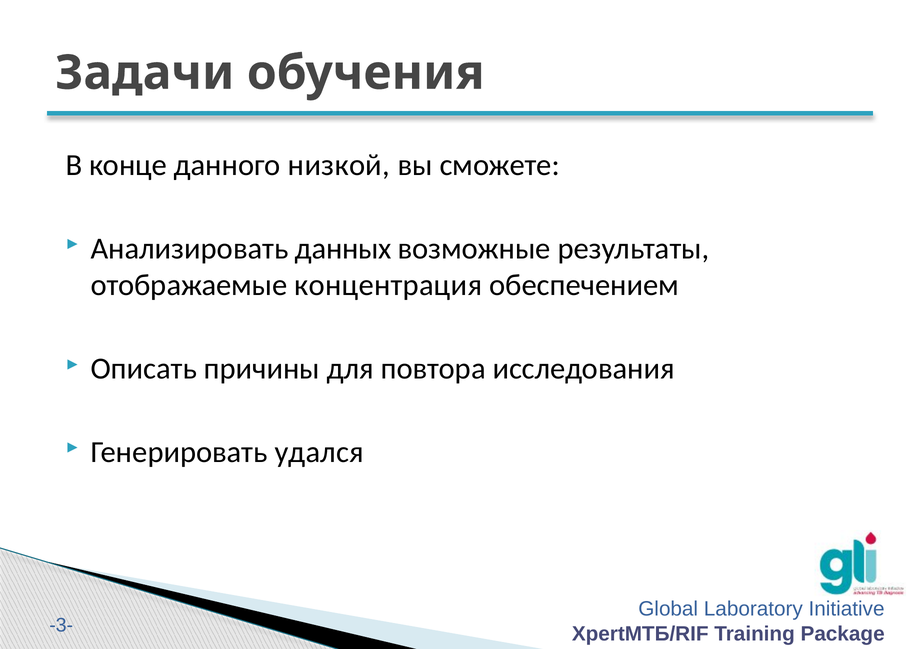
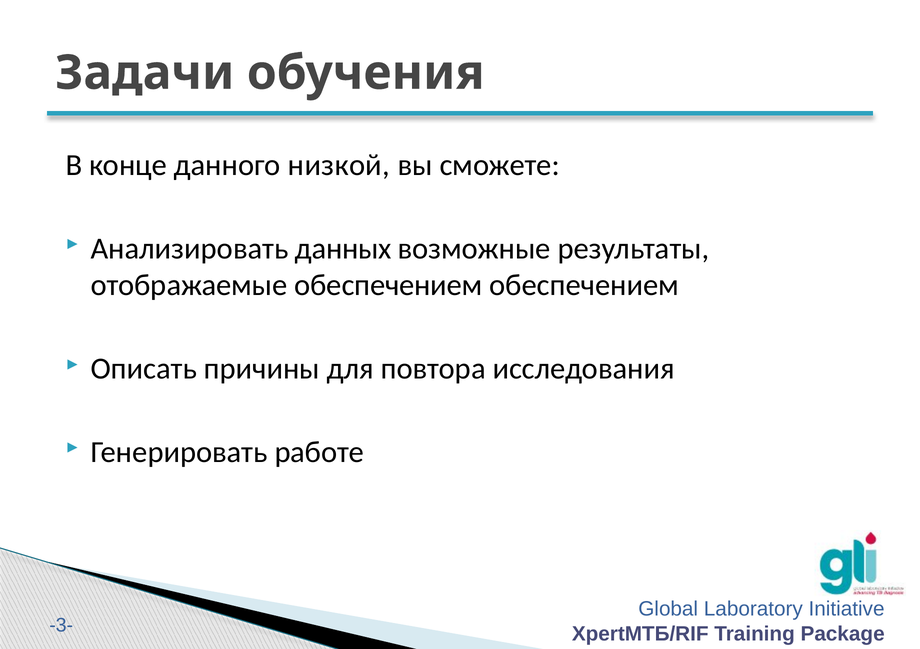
отображаемые концентрация: концентрация -> обеспечением
удался: удался -> работе
